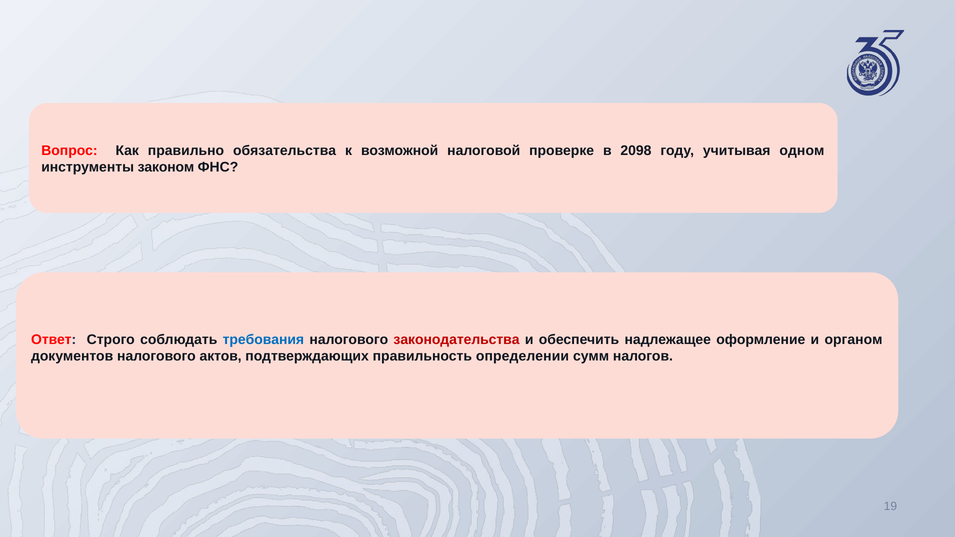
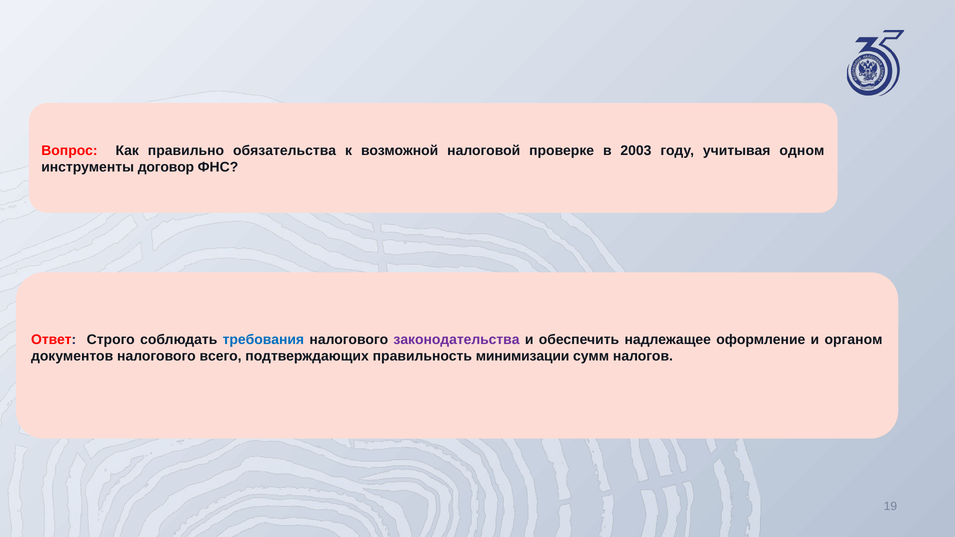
2098: 2098 -> 2003
законом: законом -> договор
законодательства colour: red -> purple
актов: актов -> всего
определении: определении -> минимизации
